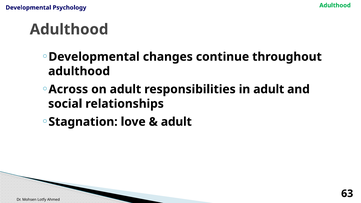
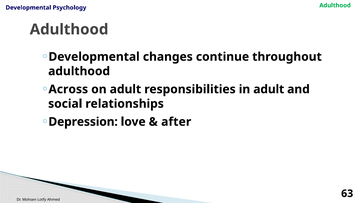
Stagnation: Stagnation -> Depression
adult at (176, 122): adult -> after
